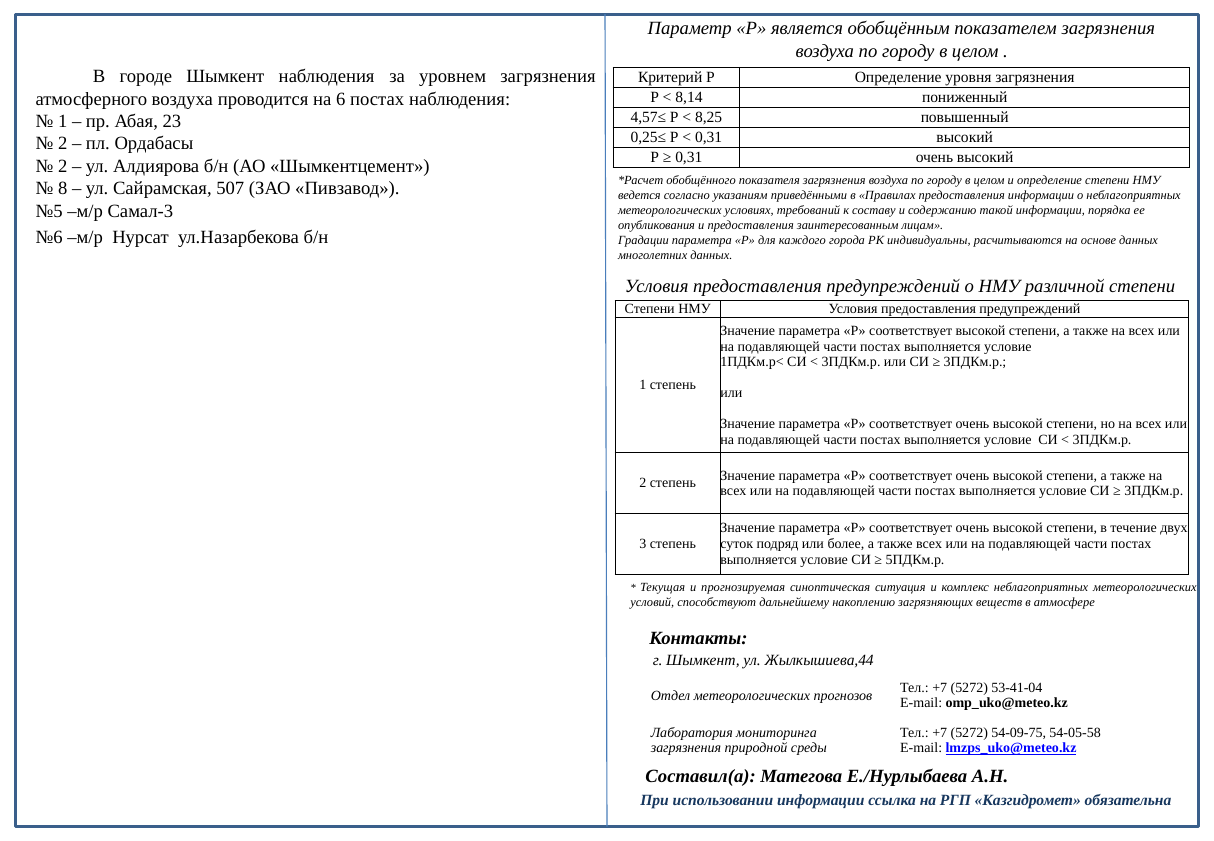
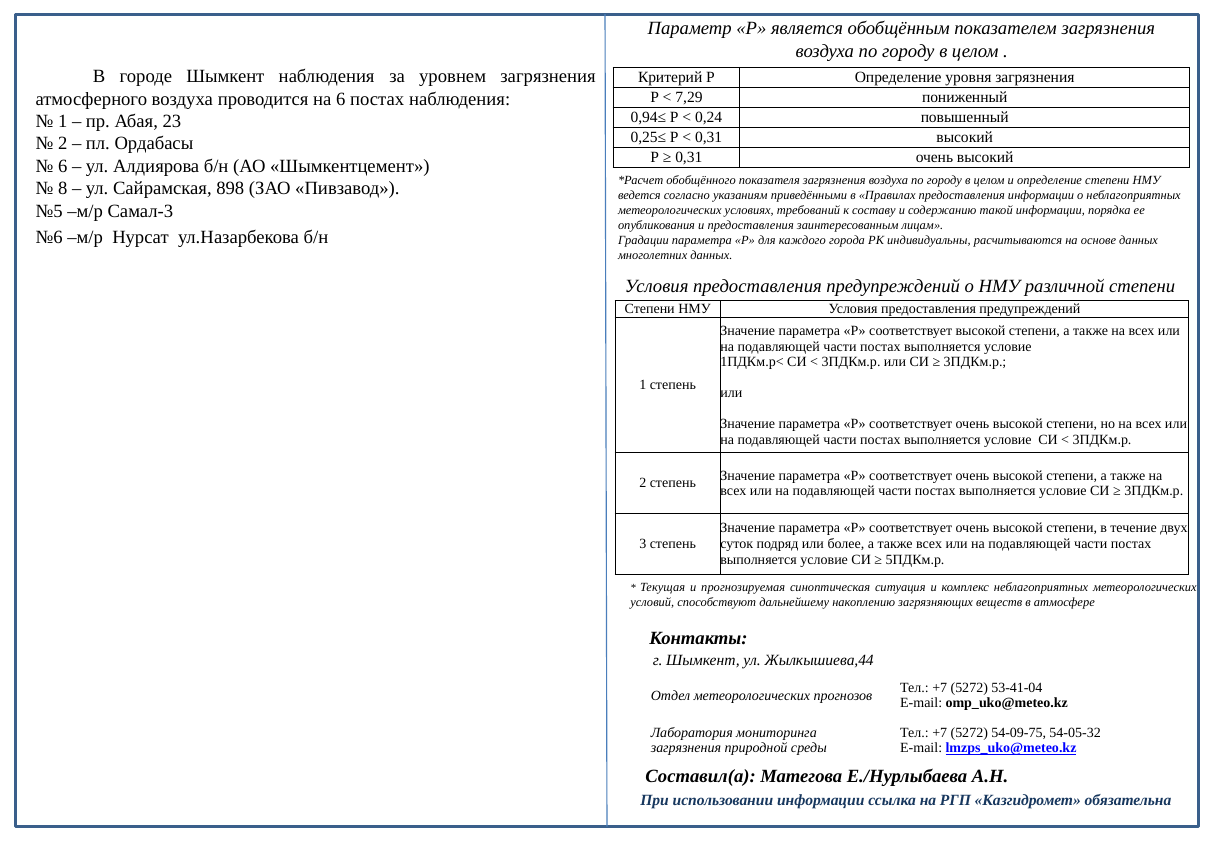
8,14: 8,14 -> 7,29
4,57≤: 4,57≤ -> 0,94≤
8,25: 8,25 -> 0,24
2 at (63, 166): 2 -> 6
507: 507 -> 898
54-05-58: 54-05-58 -> 54-05-32
